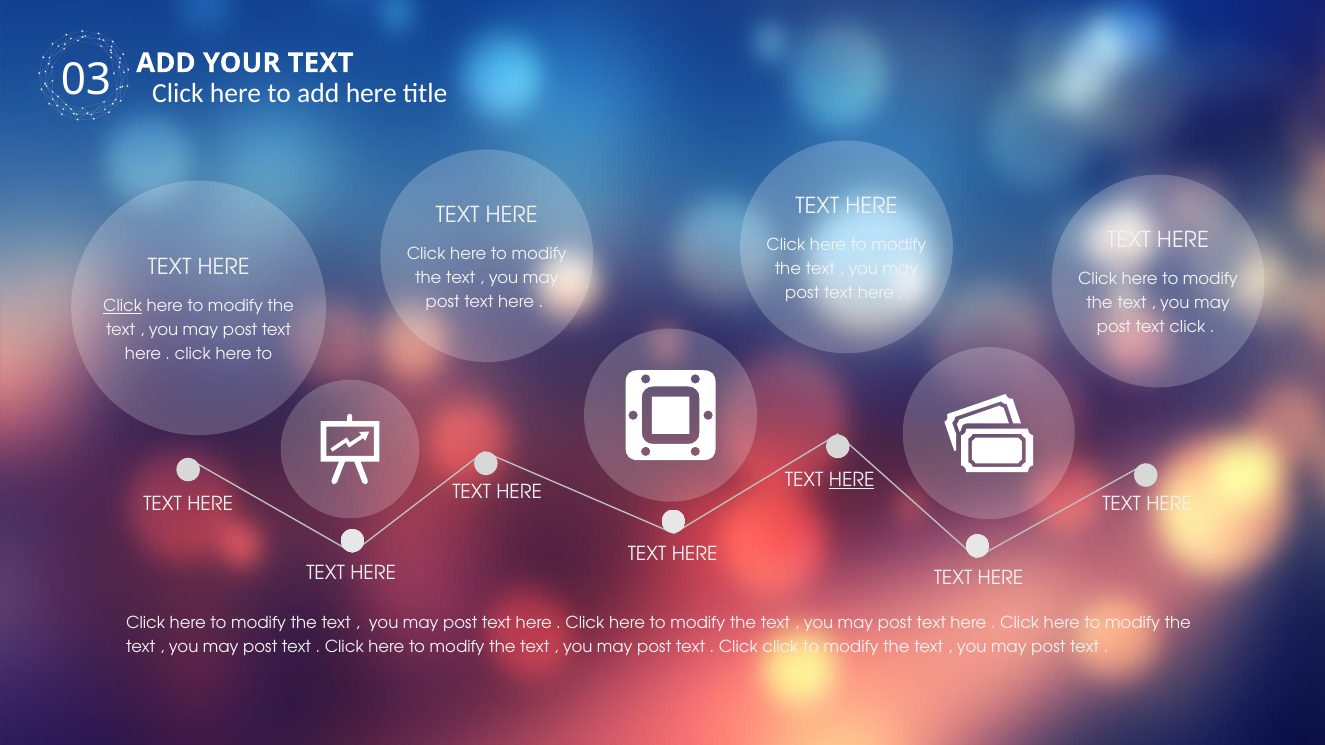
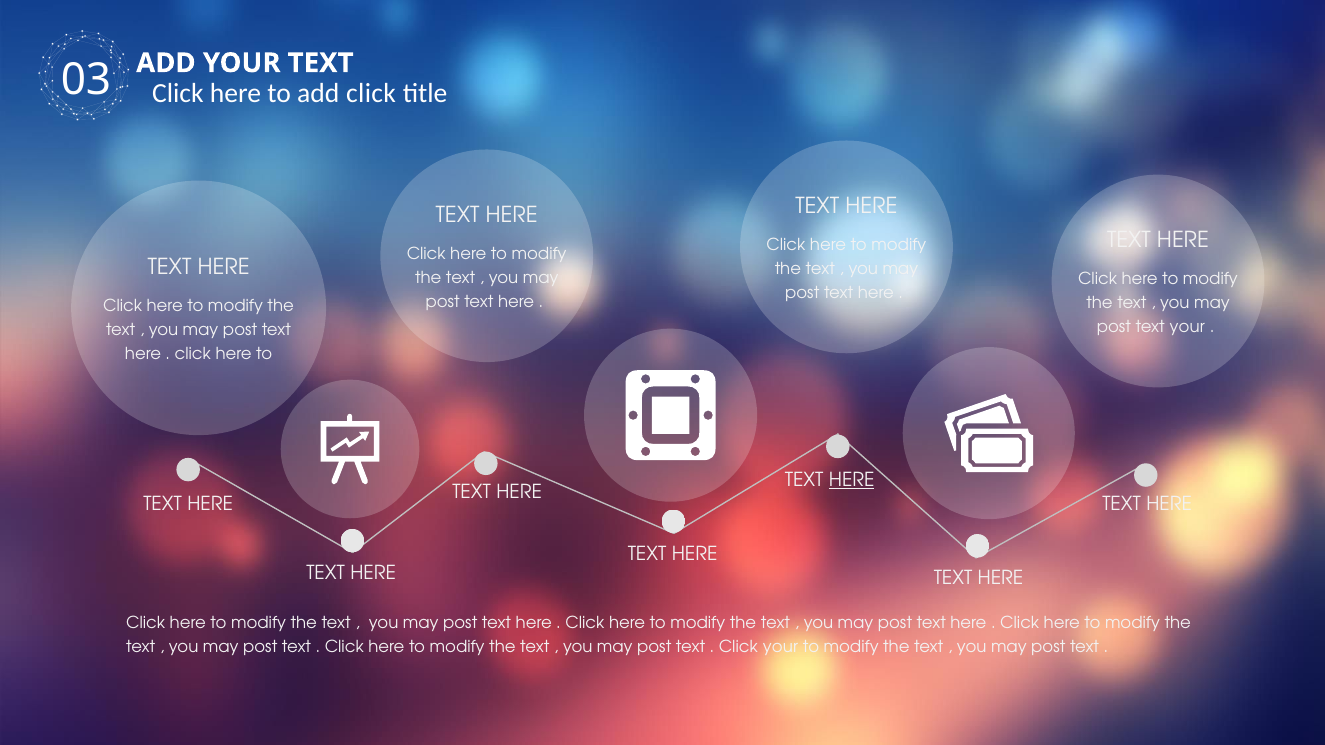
add here: here -> click
Click at (123, 306) underline: present -> none
post text click: click -> your
Click click: click -> your
